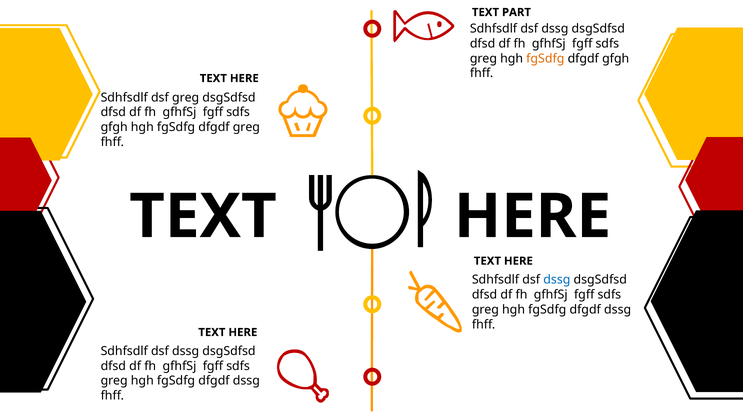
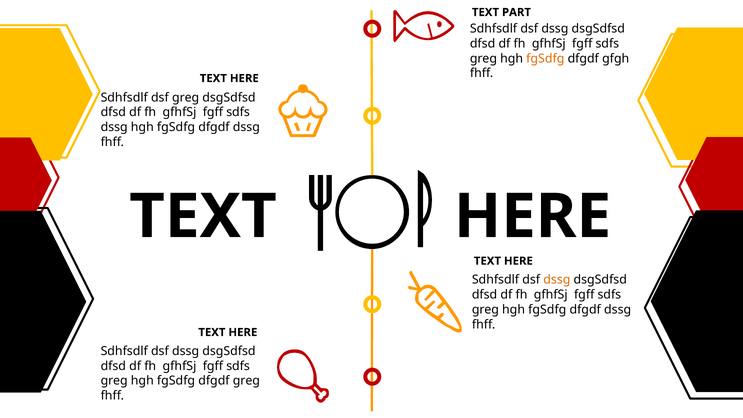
gfgh at (114, 127): gfgh -> dssg
greg at (246, 127): greg -> dssg
dssg at (557, 280) colour: blue -> orange
dssg at (246, 381): dssg -> greg
